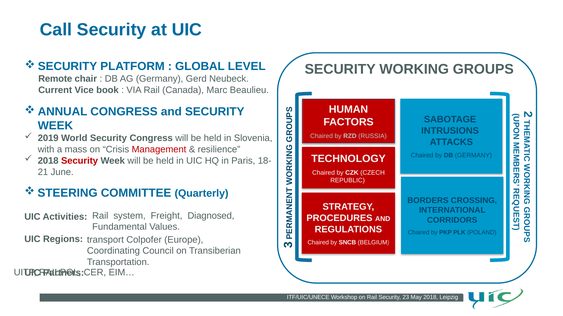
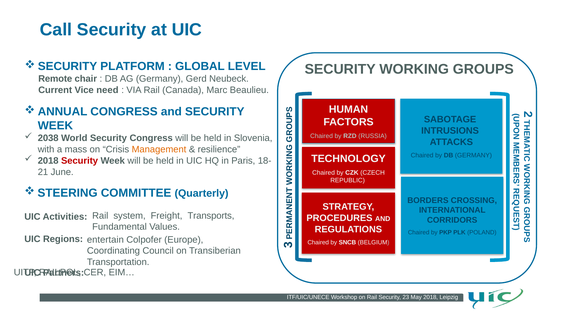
book: book -> need
2019: 2019 -> 2038
Management colour: red -> orange
Diagnosed: Diagnosed -> Transports
transport: transport -> entertain
